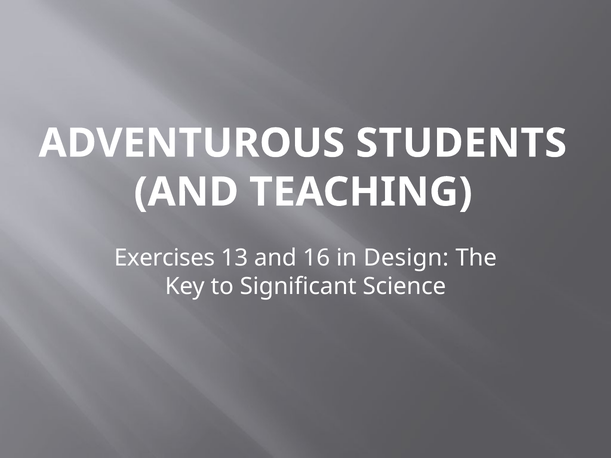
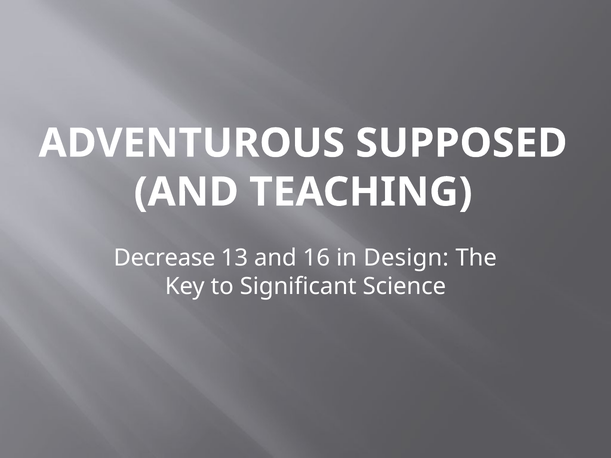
STUDENTS: STUDENTS -> SUPPOSED
Exercises: Exercises -> Decrease
